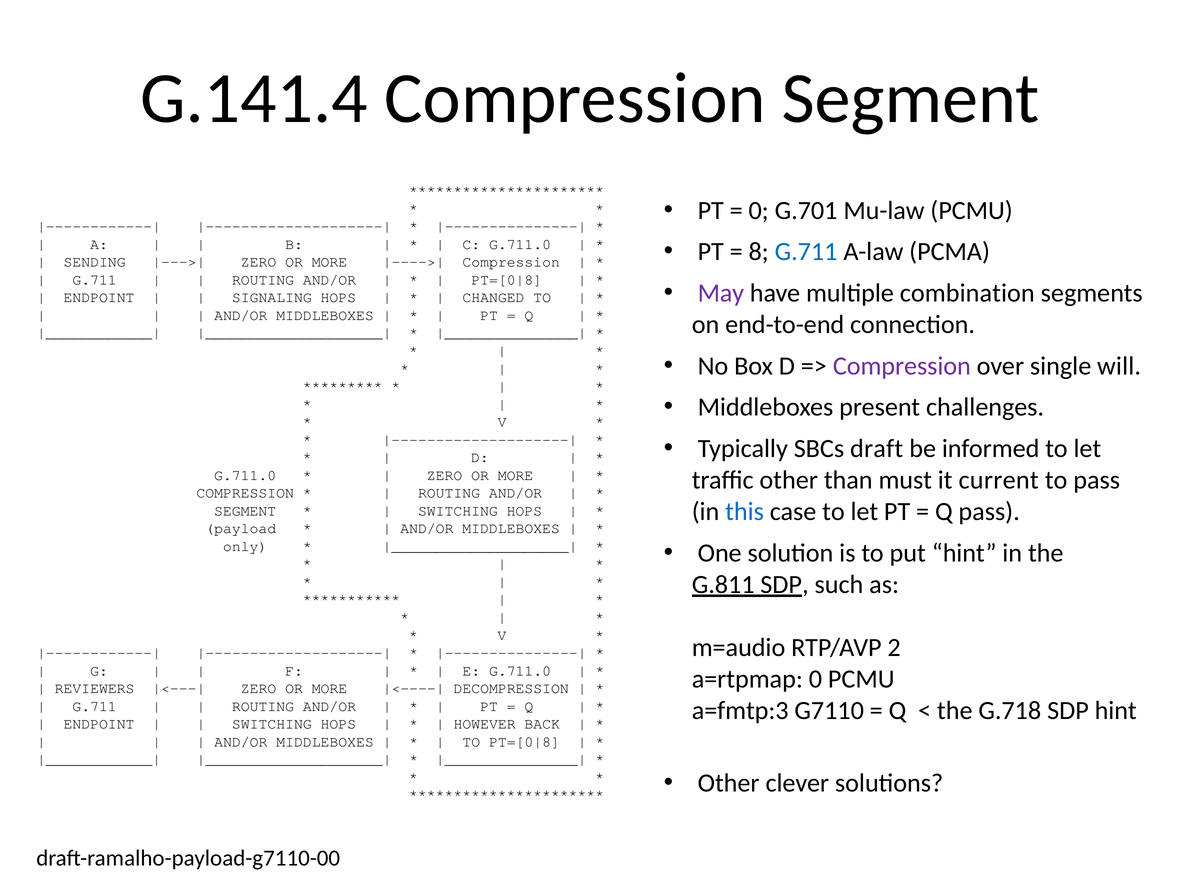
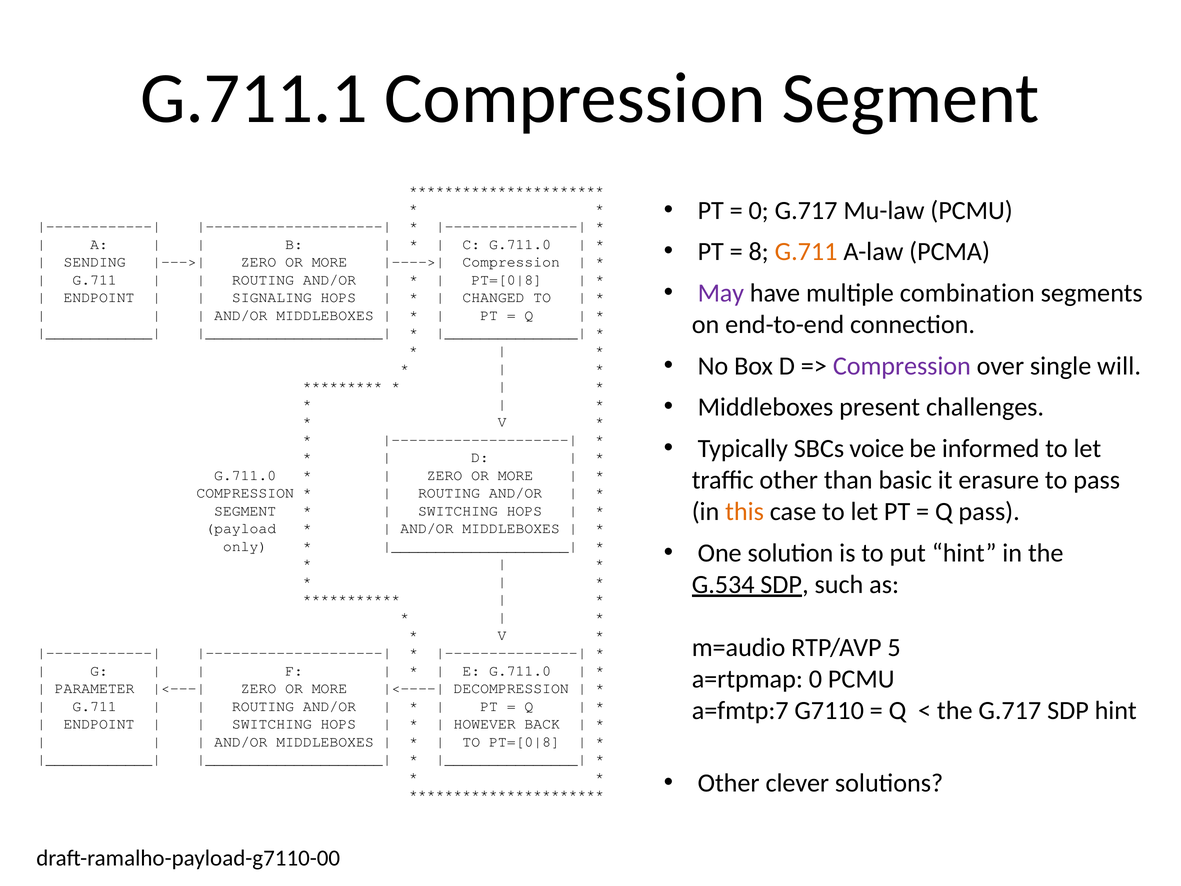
G.141.4: G.141.4 -> G.711.1
0 G.701: G.701 -> G.717
G.711 at (806, 252) colour: blue -> orange
draft: draft -> voice
must: must -> basic
current: current -> erasure
this colour: blue -> orange
G.811: G.811 -> G.534
2: 2 -> 5
REVIEWERS: REVIEWERS -> PARAMETER
a=fmtp:3: a=fmtp:3 -> a=fmtp:7
the G.718: G.718 -> G.717
